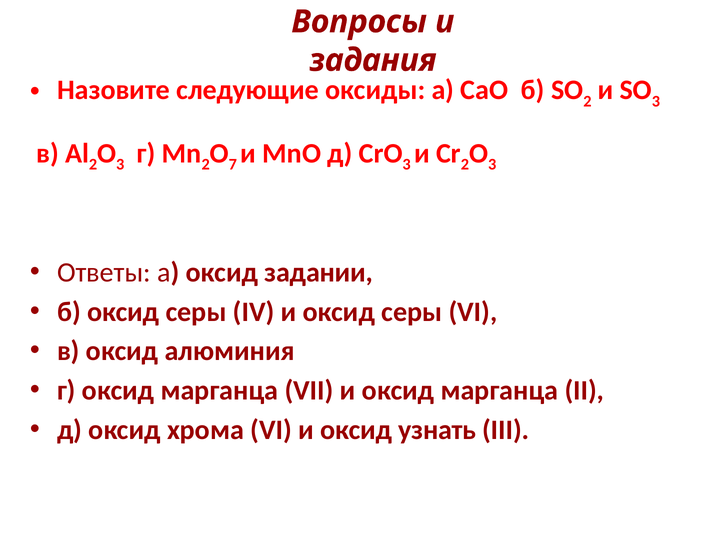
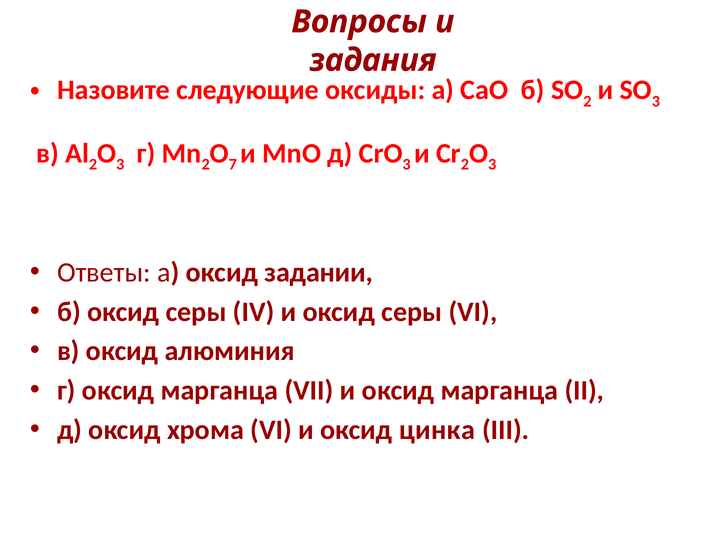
узнать: узнать -> цинка
